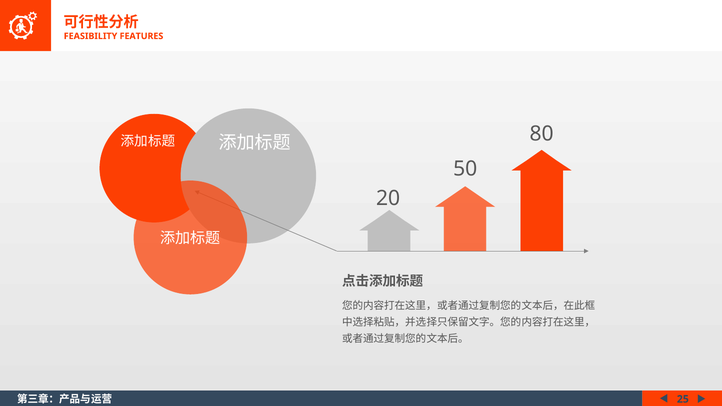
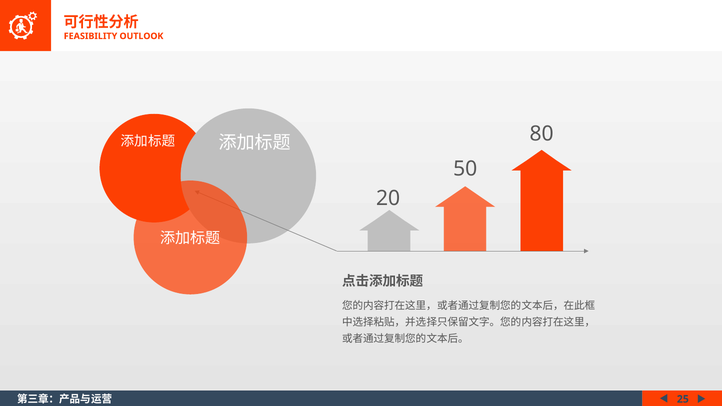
FEATURES: FEATURES -> OUTLOOK
